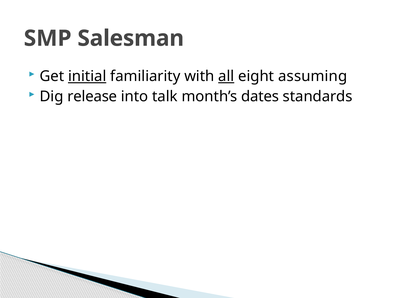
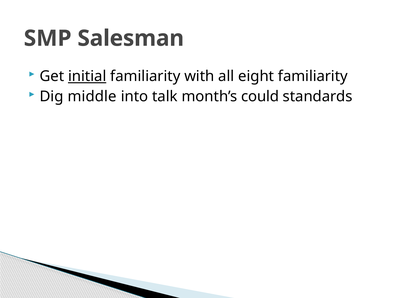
all underline: present -> none
eight assuming: assuming -> familiarity
release: release -> middle
dates: dates -> could
